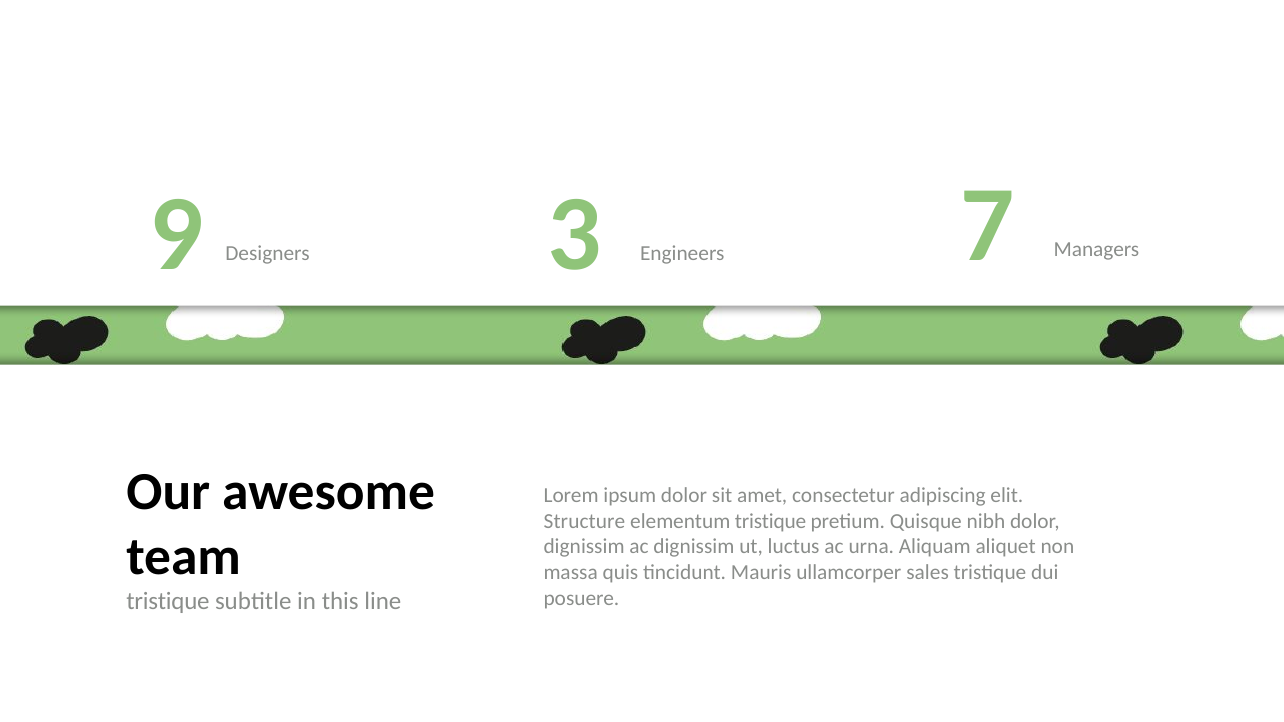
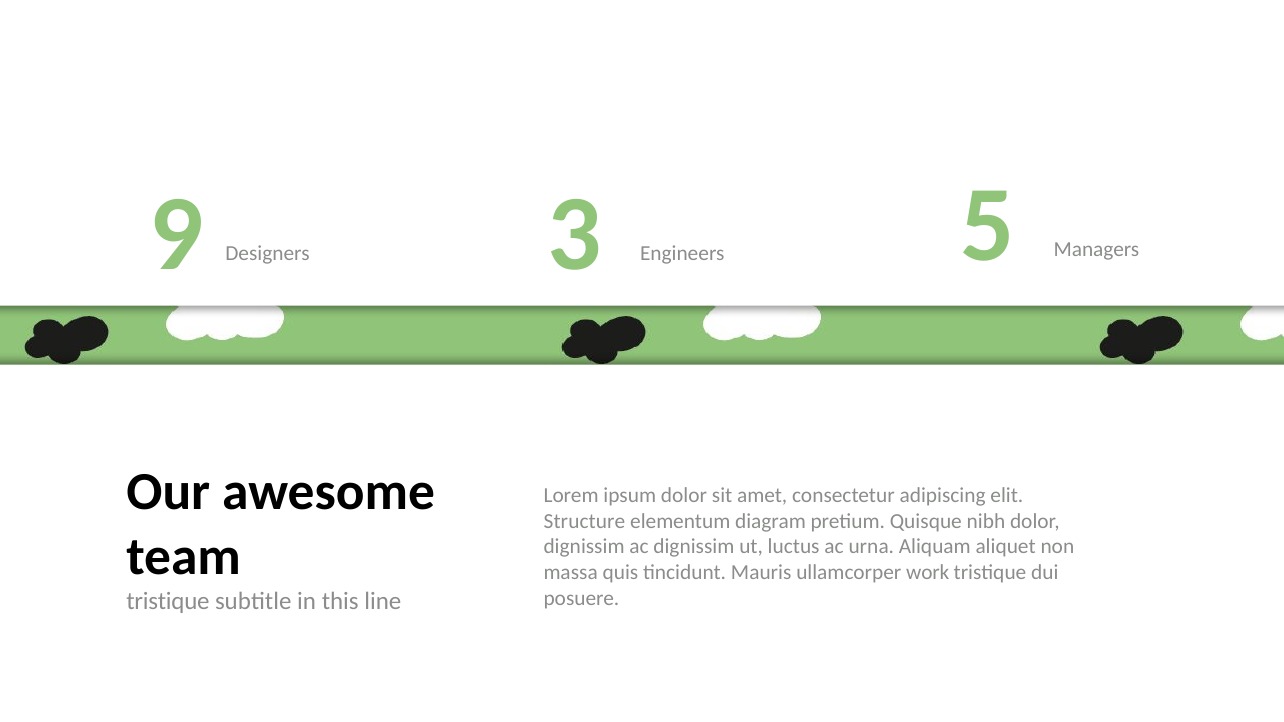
7: 7 -> 5
elementum tristique: tristique -> diagram
sales: sales -> work
